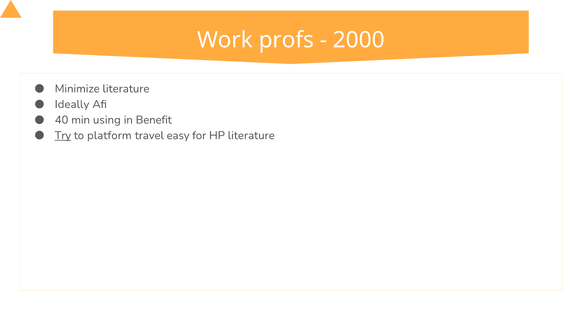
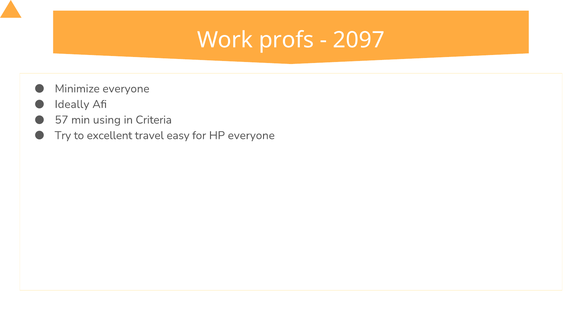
2000: 2000 -> 2097
Minimize literature: literature -> everyone
40: 40 -> 57
Benefit: Benefit -> Criteria
Try underline: present -> none
platform: platform -> excellent
HP literature: literature -> everyone
